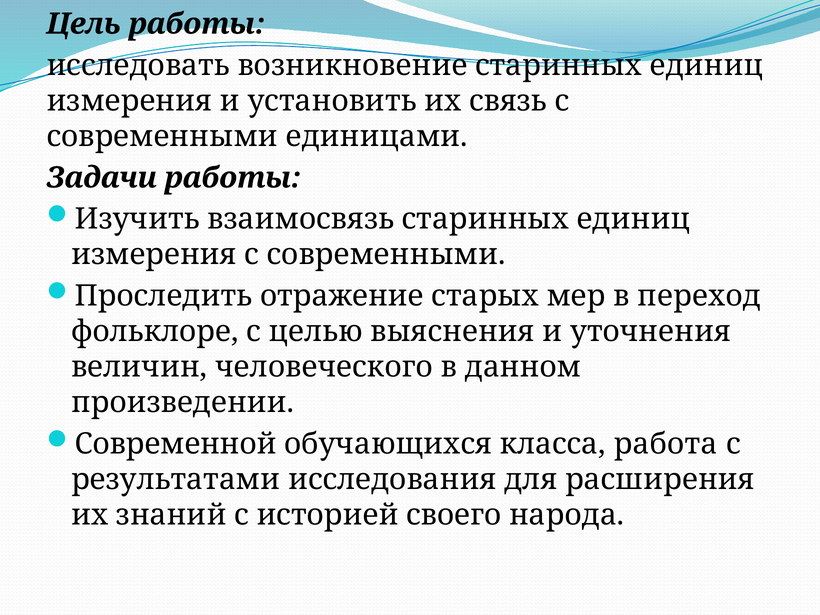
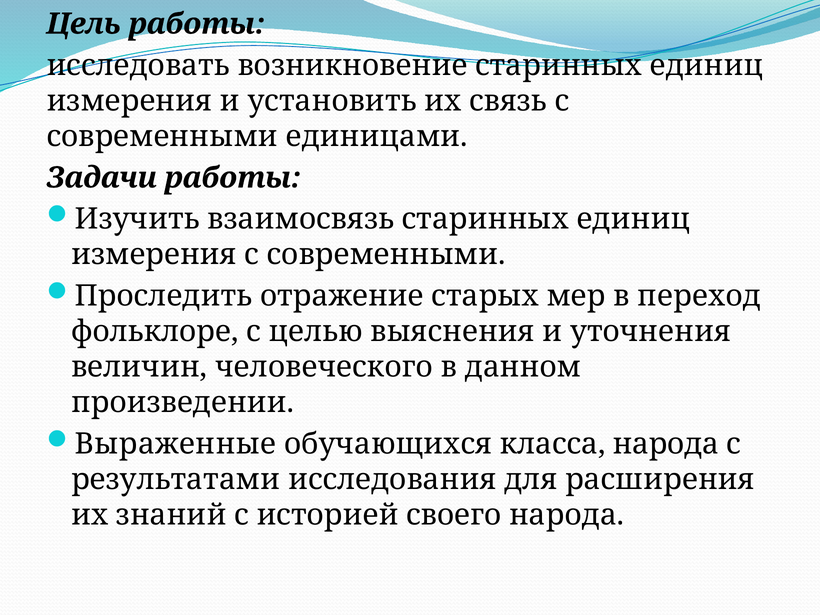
Современной: Современной -> Выраженные
класса работа: работа -> народа
